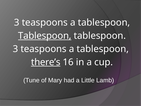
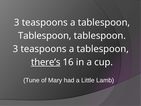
Tablespoon at (45, 36) underline: present -> none
